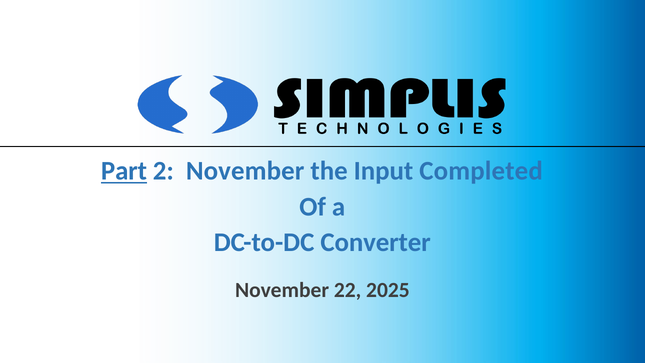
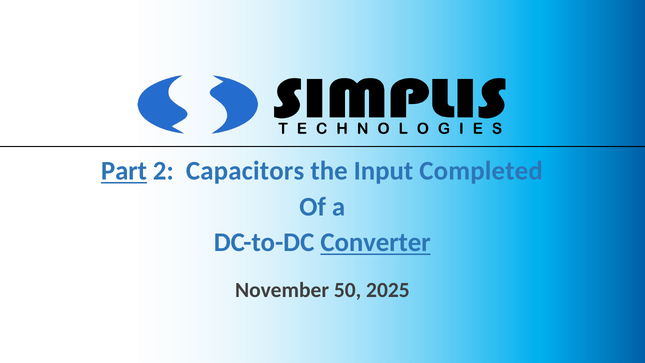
2 November: November -> Capacitors
Converter underline: none -> present
22: 22 -> 50
